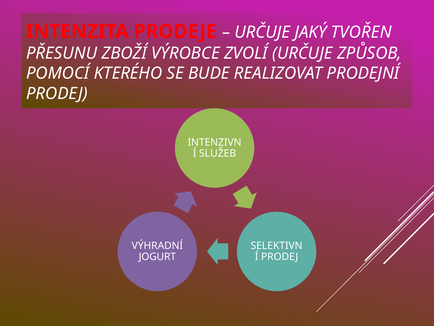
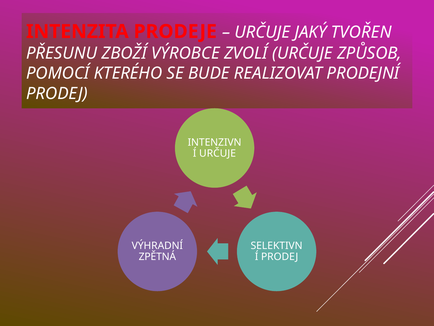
SLUŽEB at (218, 153): SLUŽEB -> URČUJE
JOGURT: JOGURT -> ZPĚTNÁ
